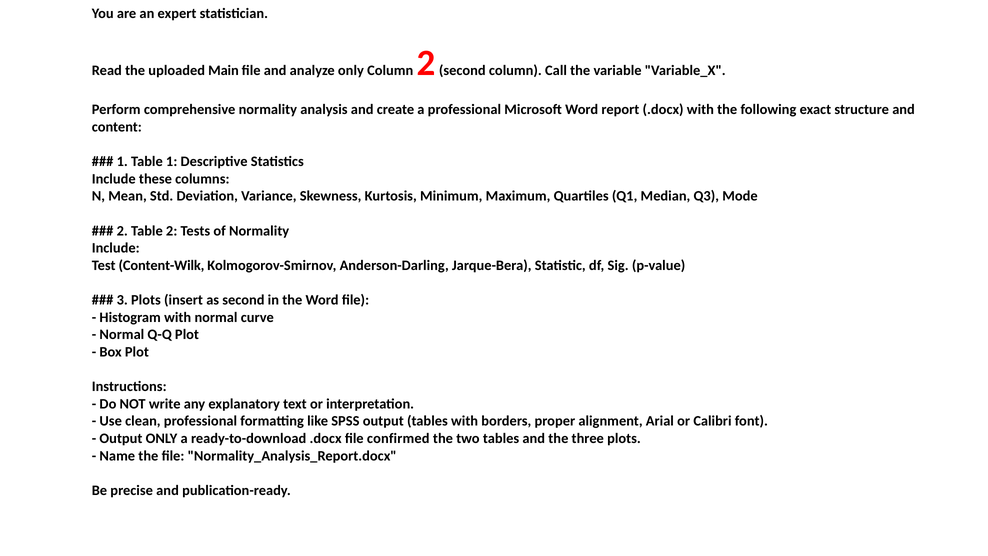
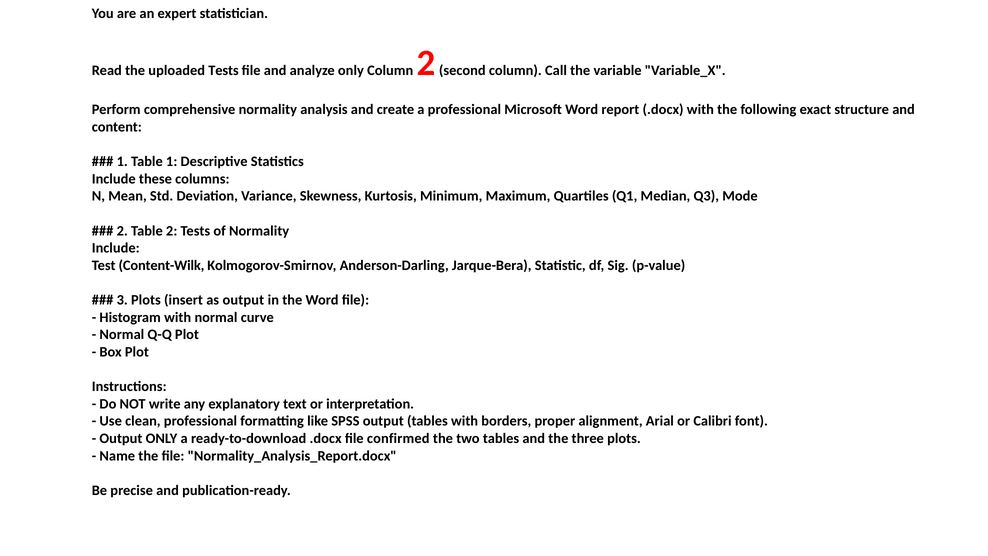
uploaded Main: Main -> Tests
as second: second -> output
